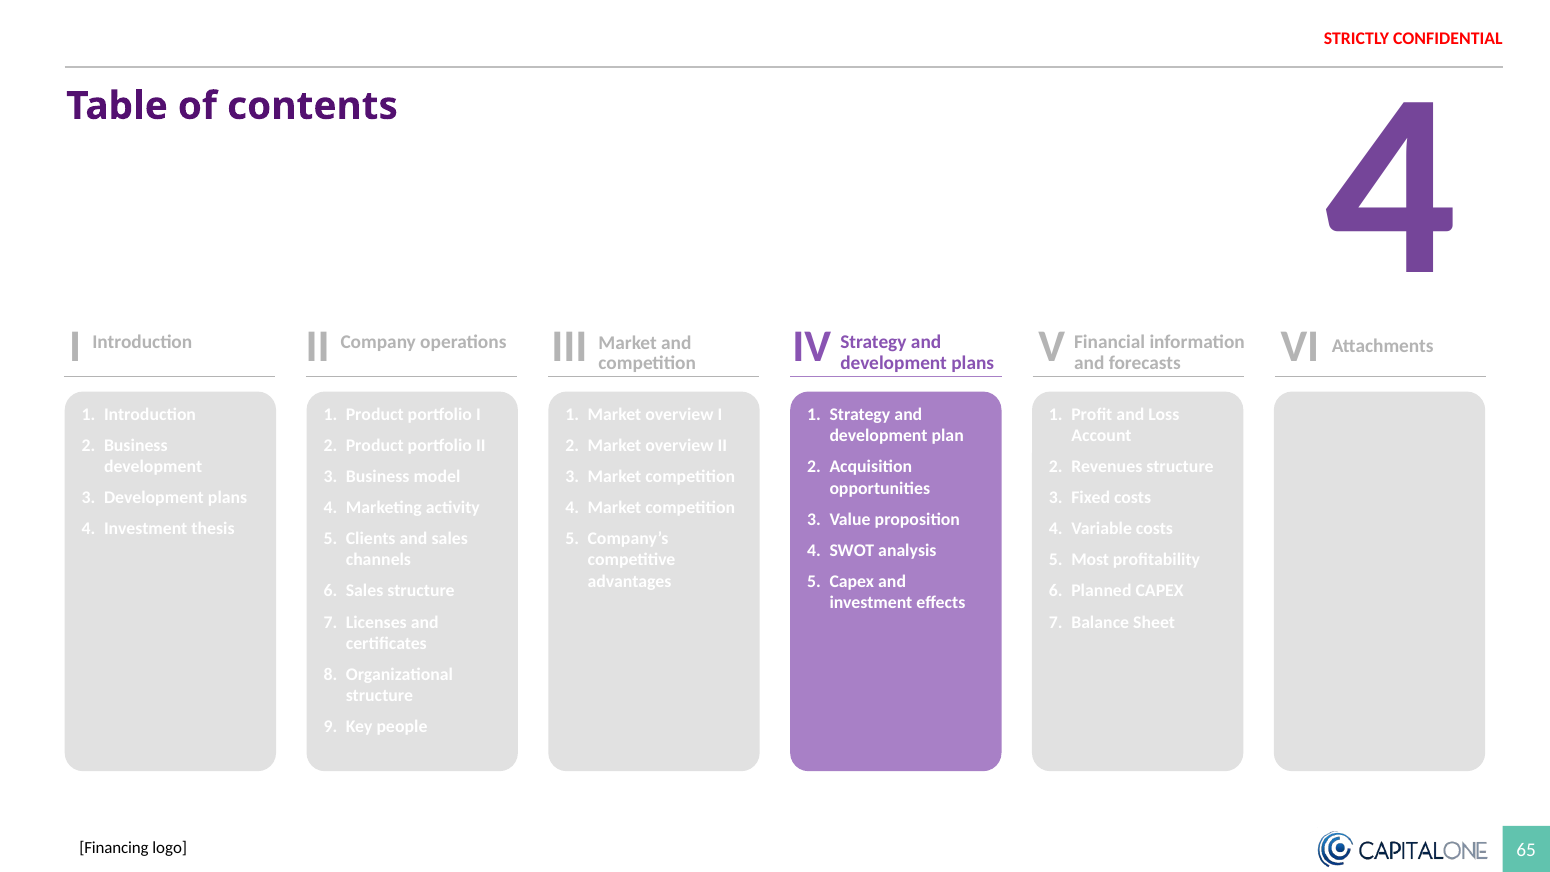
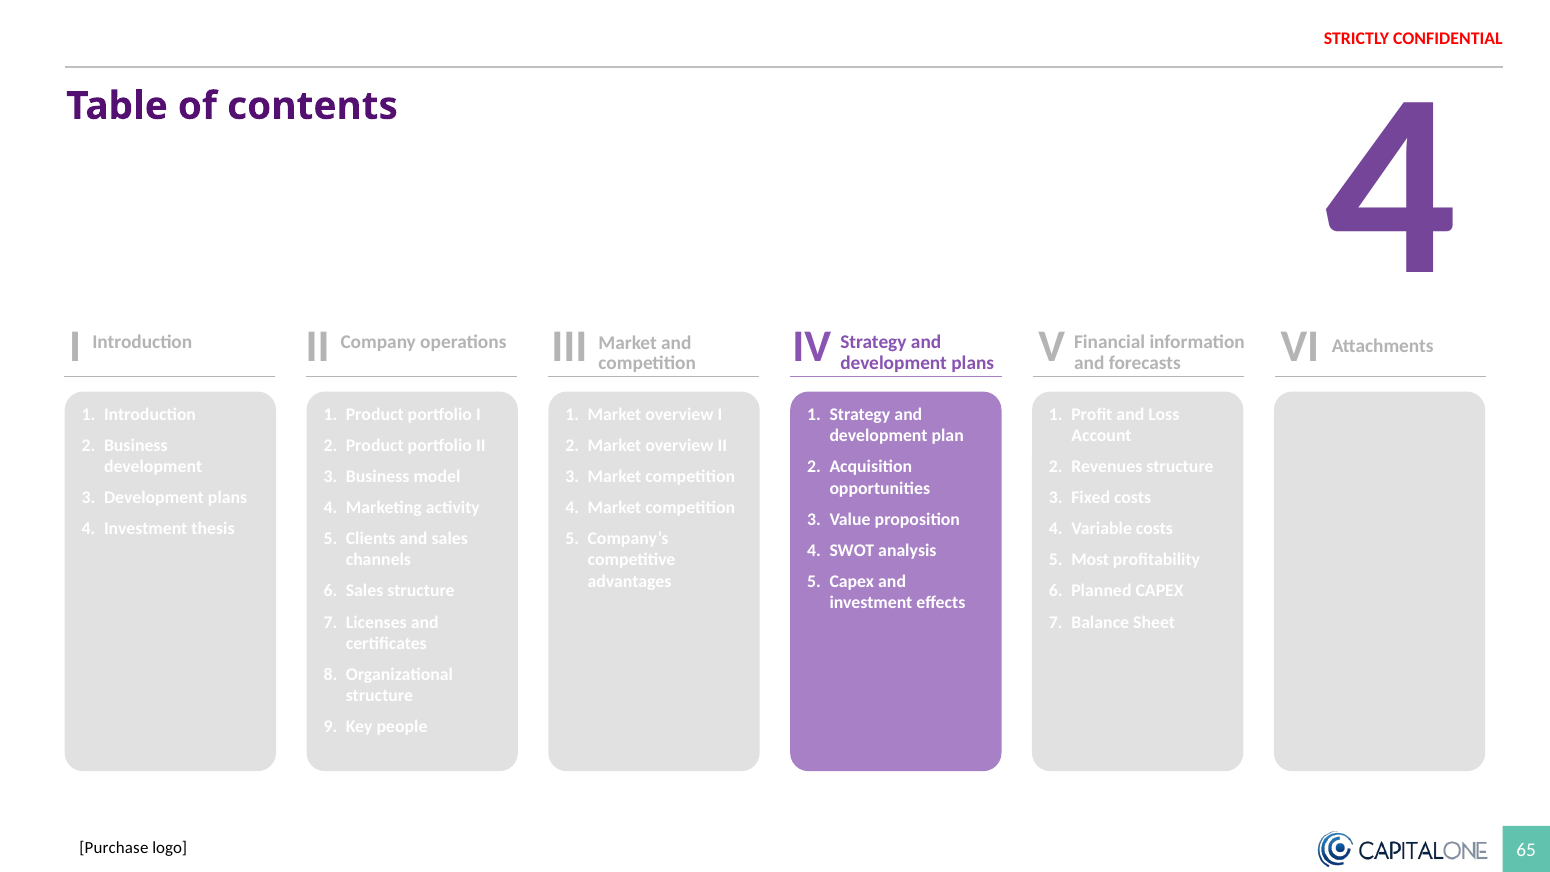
Financing: Financing -> Purchase
